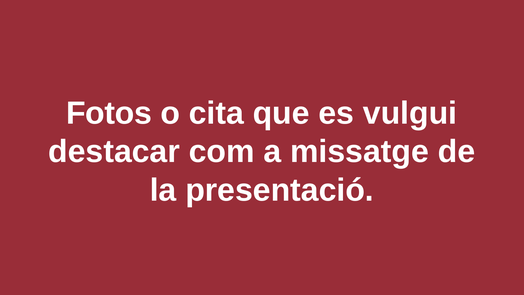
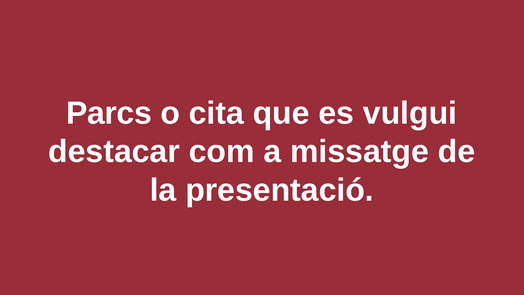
Fotos: Fotos -> Parcs
